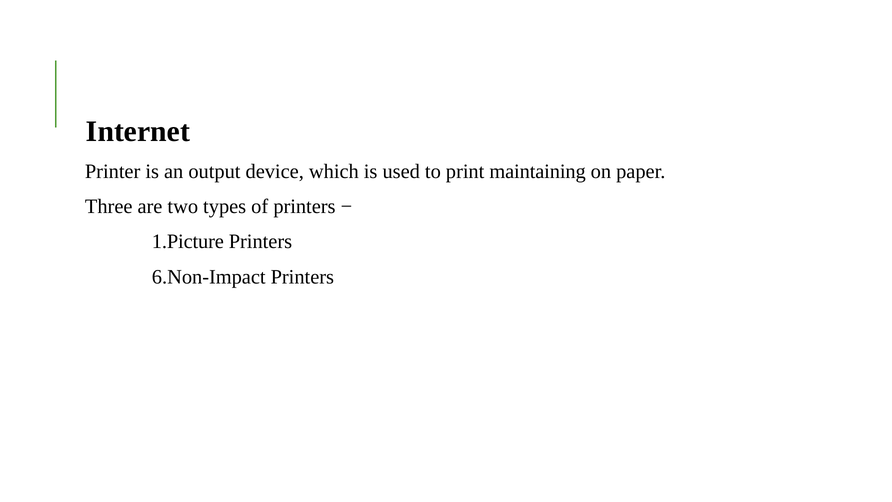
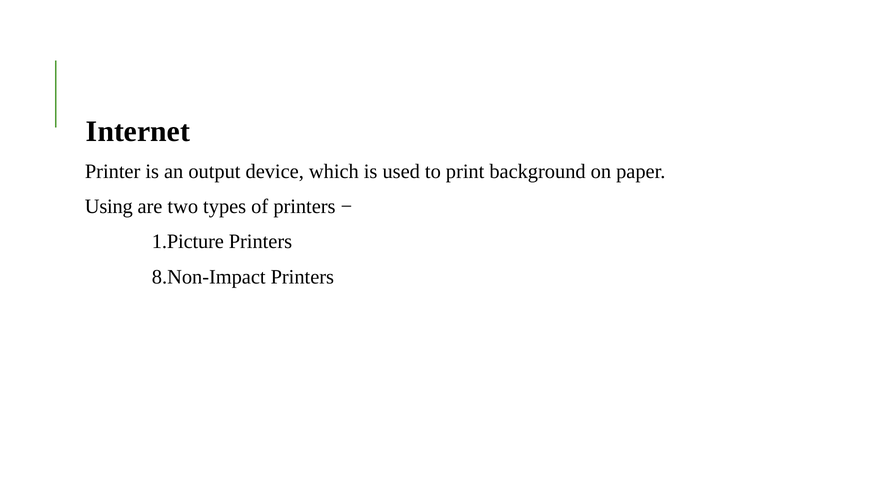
maintaining: maintaining -> background
Three: Three -> Using
6.Non-Impact: 6.Non-Impact -> 8.Non-Impact
